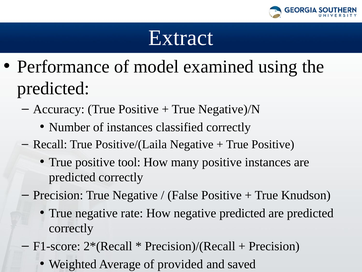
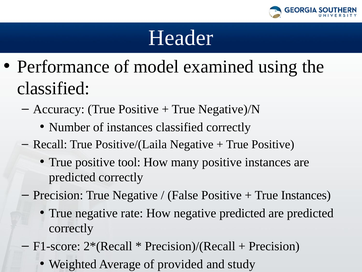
Extract: Extract -> Header
predicted at (53, 88): predicted -> classified
True Knudson: Knudson -> Instances
saved: saved -> study
